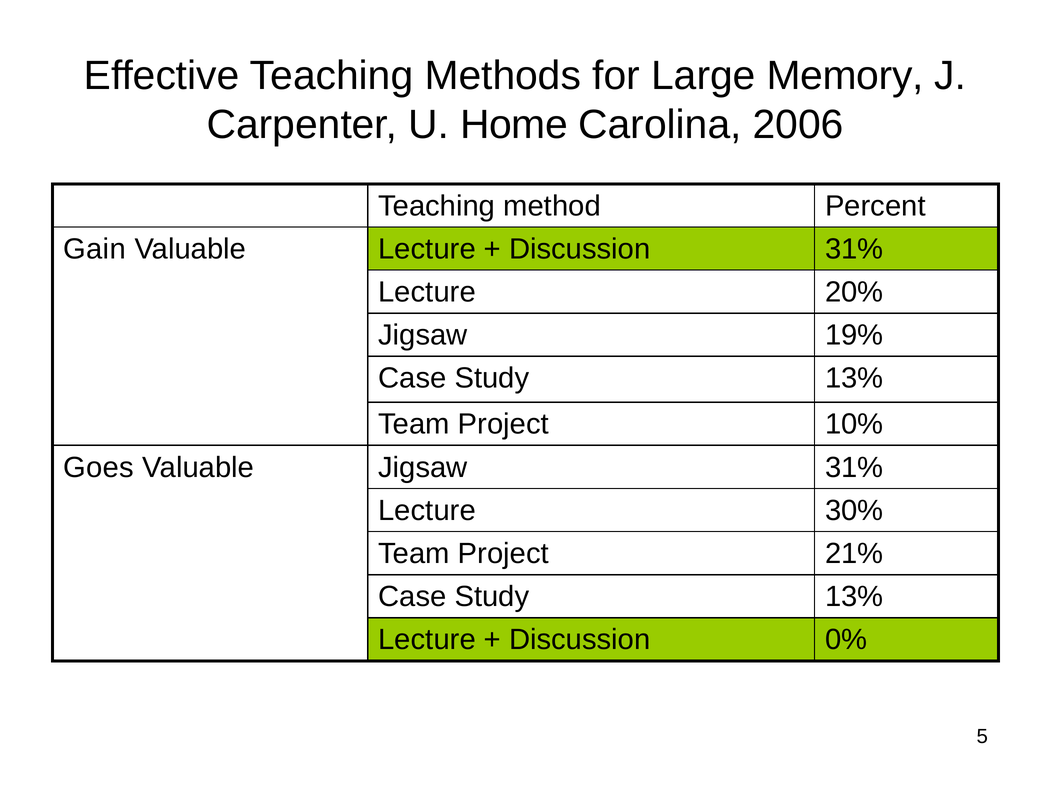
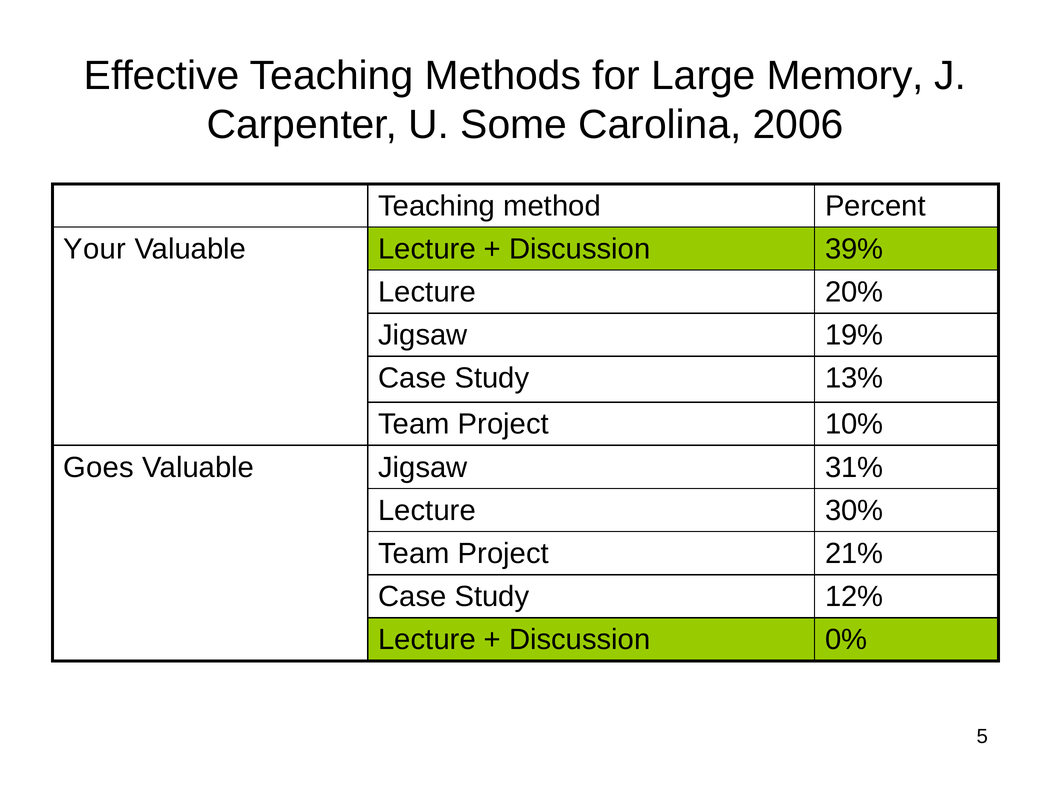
Home: Home -> Some
Gain: Gain -> Your
Discussion 31%: 31% -> 39%
13% at (854, 597): 13% -> 12%
